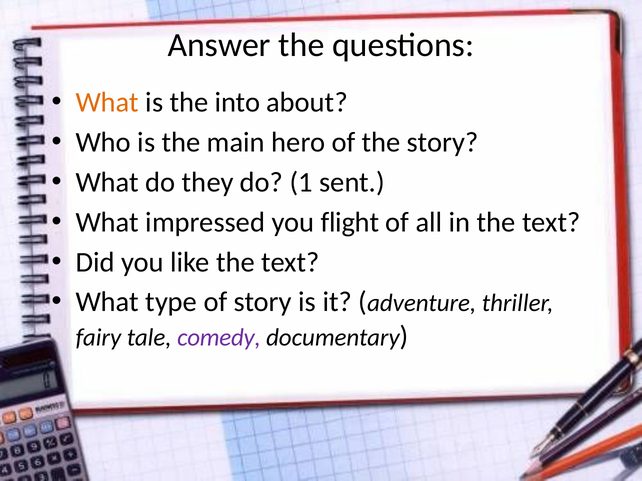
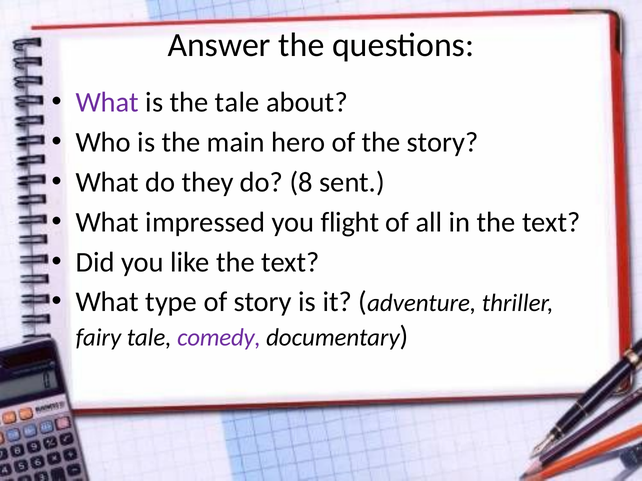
What at (107, 103) colour: orange -> purple
the into: into -> tale
1: 1 -> 8
